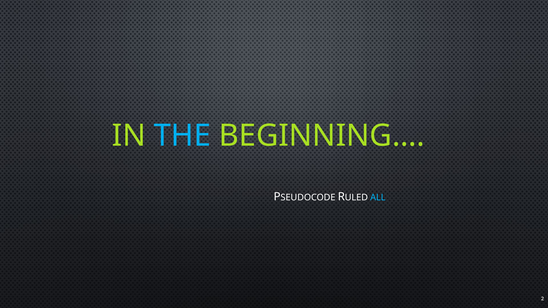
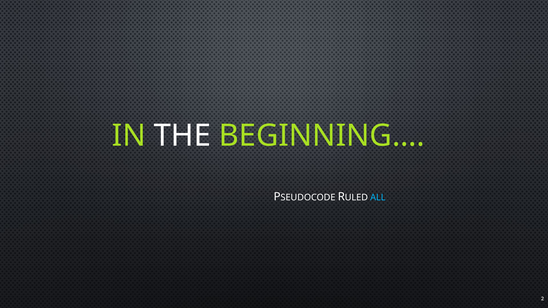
THE colour: light blue -> white
